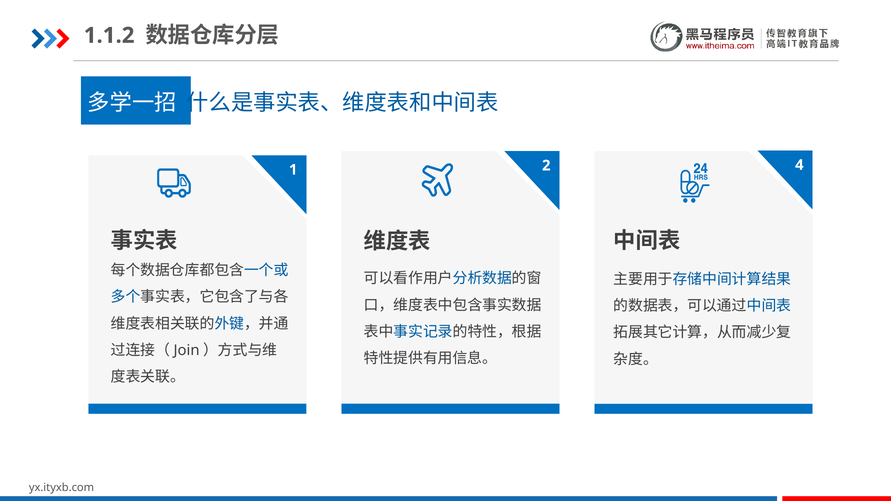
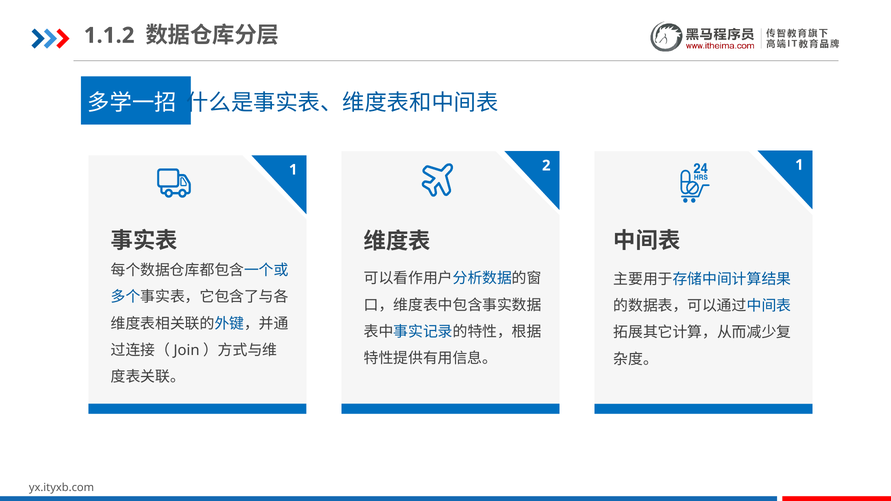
1 4: 4 -> 1
